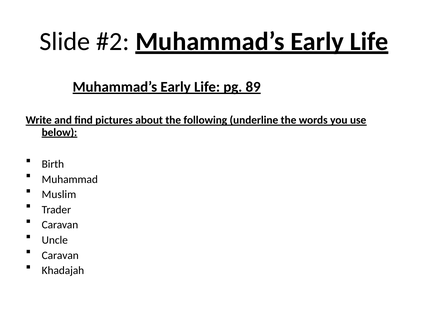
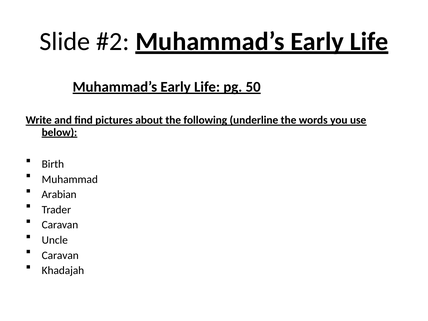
89: 89 -> 50
Muslim: Muslim -> Arabian
